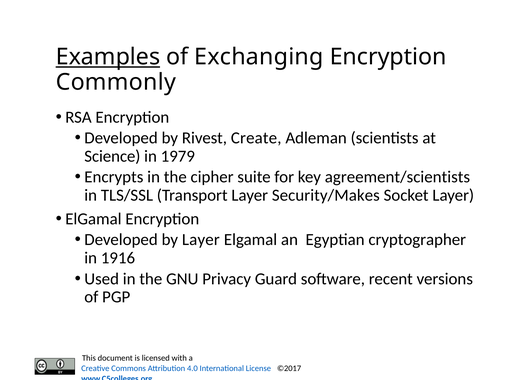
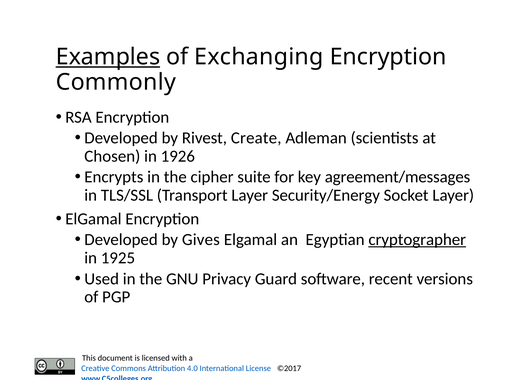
Science: Science -> Chosen
1979: 1979 -> 1926
agreement/scientists: agreement/scientists -> agreement/messages
Security/Makes: Security/Makes -> Security/Energy
by Layer: Layer -> Gives
cryptographer underline: none -> present
1916: 1916 -> 1925
